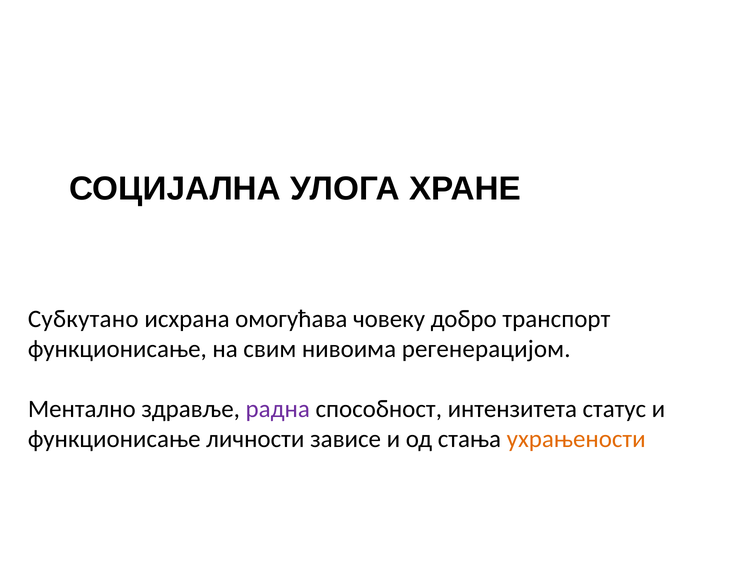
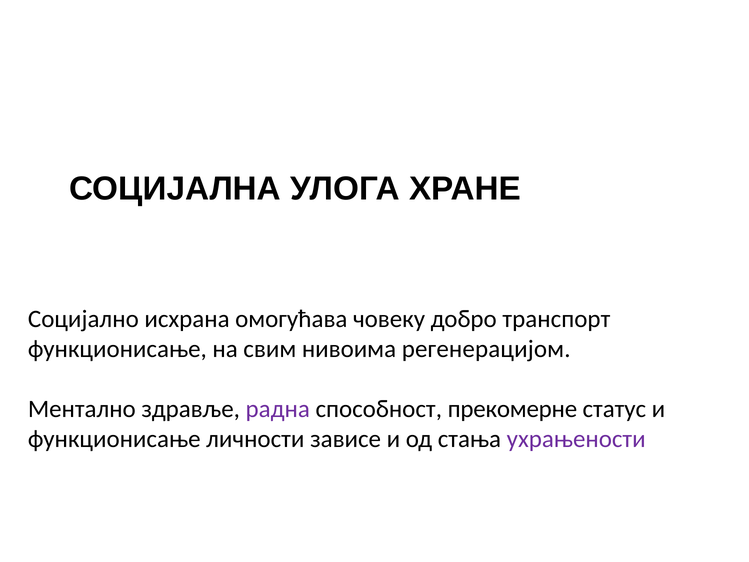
Субкутано: Субкутано -> Социјално
интензитета: интензитета -> прекомерне
ухрањености colour: orange -> purple
